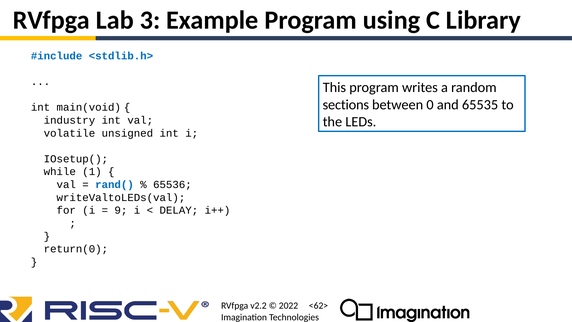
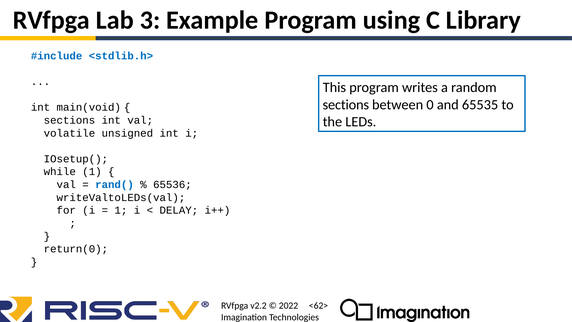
industry at (69, 120): industry -> sections
9 at (121, 210): 9 -> 1
